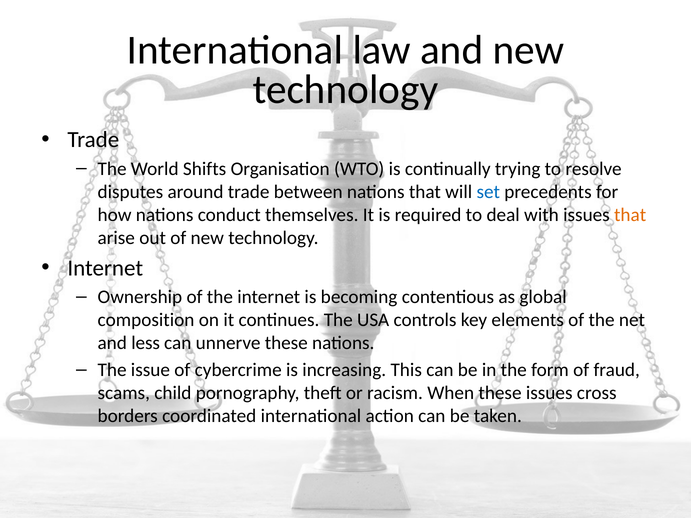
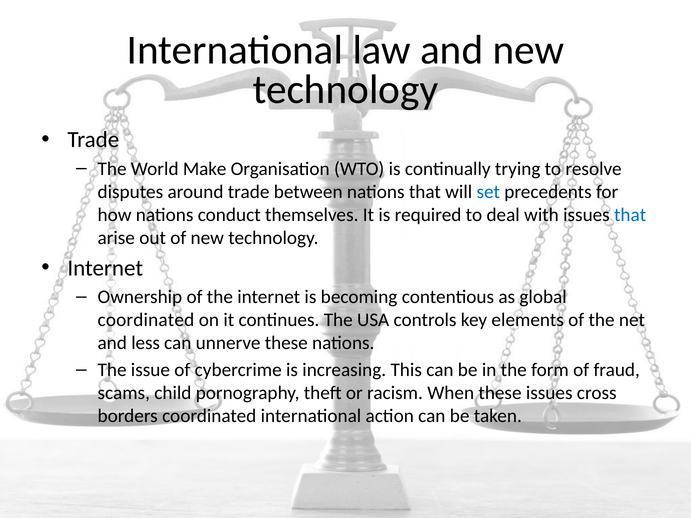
Shifts: Shifts -> Make
that at (630, 215) colour: orange -> blue
composition at (146, 320): composition -> coordinated
